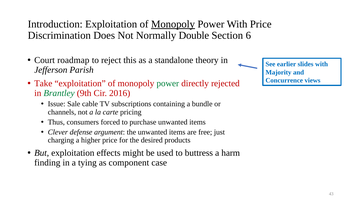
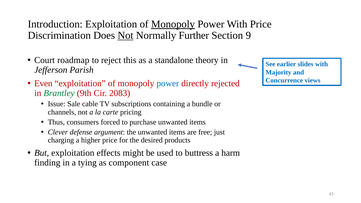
Not at (125, 35) underline: none -> present
Double: Double -> Further
6: 6 -> 9
Take: Take -> Even
power at (168, 83) colour: green -> blue
2016: 2016 -> 2083
